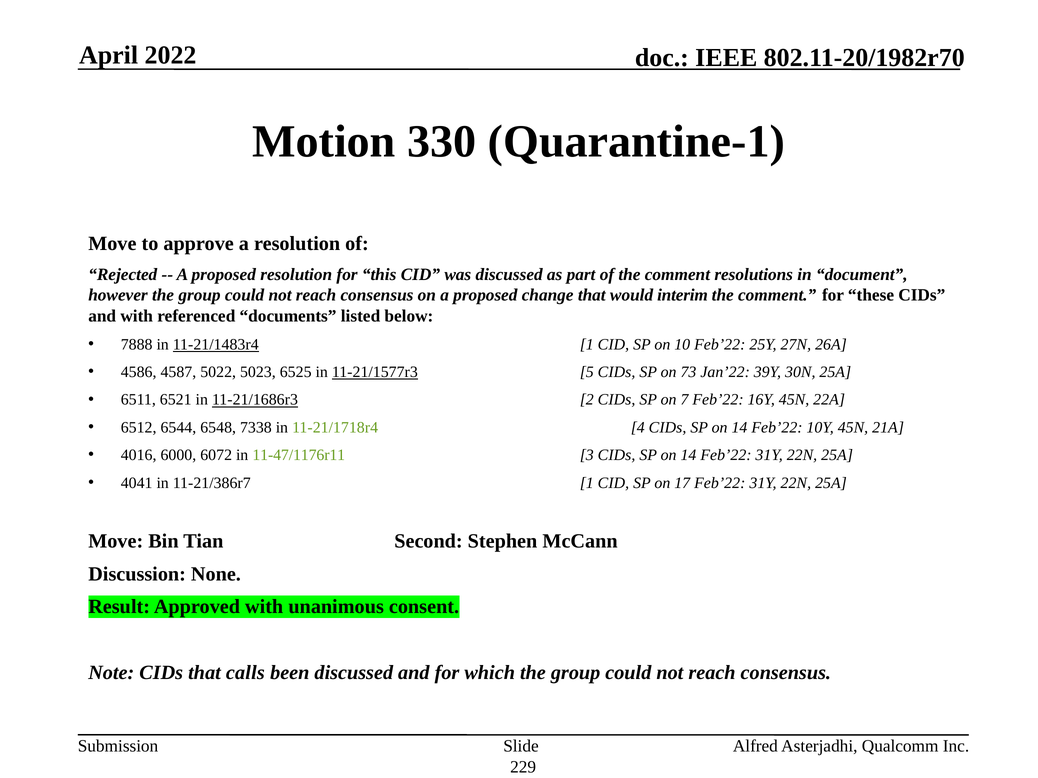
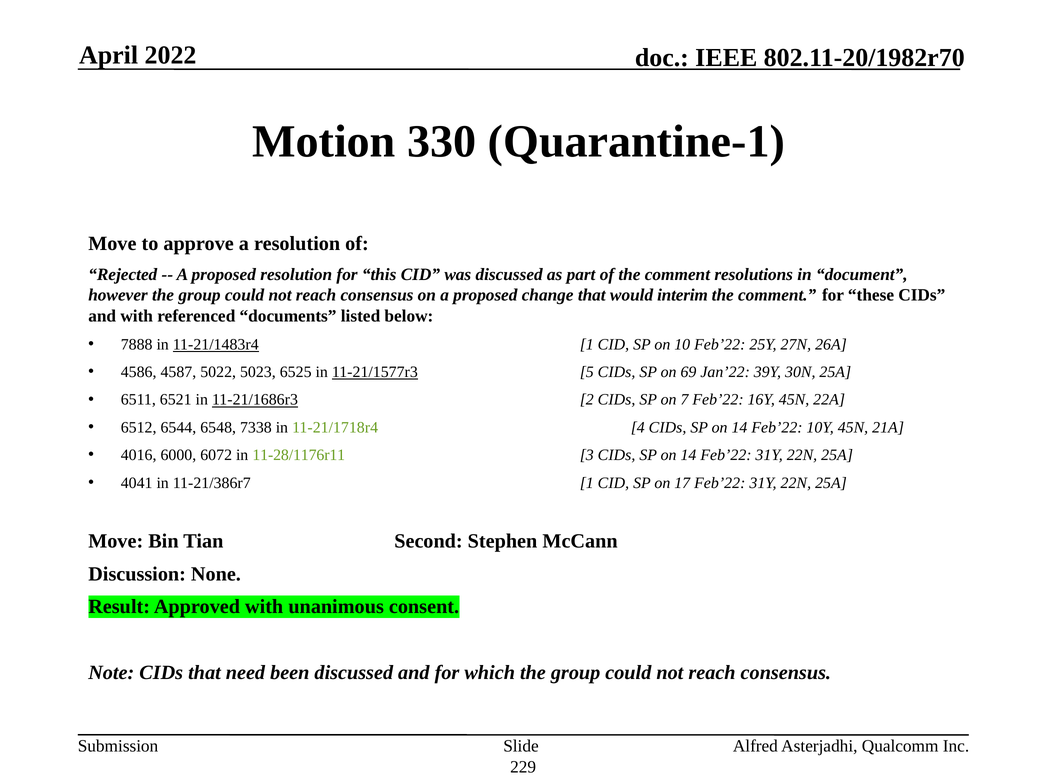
73: 73 -> 69
11-47/1176r11: 11-47/1176r11 -> 11-28/1176r11
calls: calls -> need
